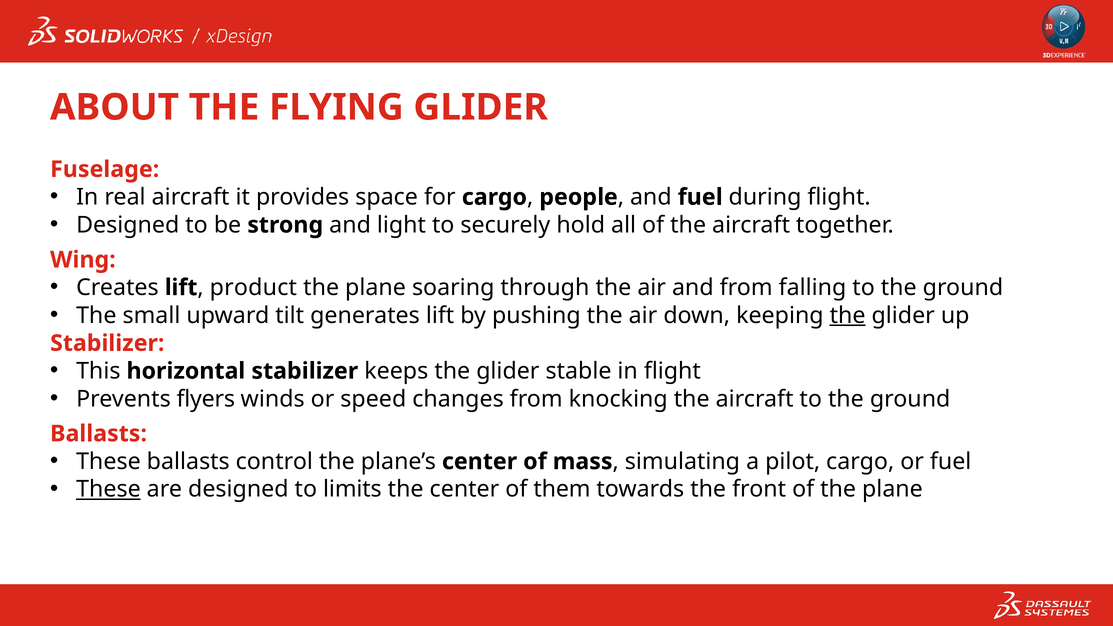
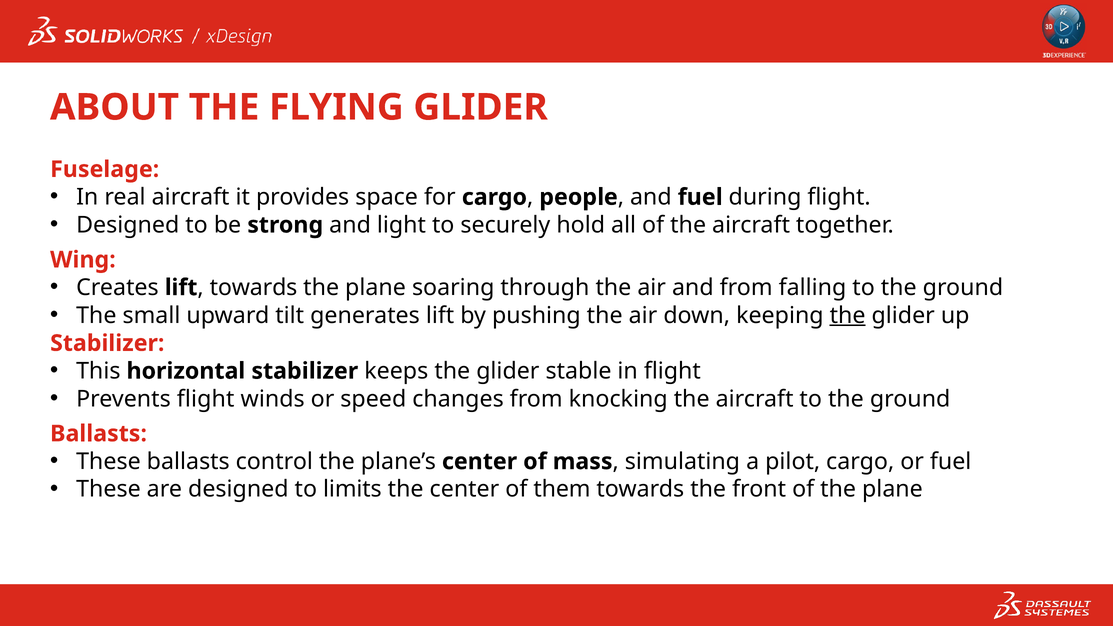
product at (253, 288): product -> towards
Prevents flyers: flyers -> flight
These at (108, 489) underline: present -> none
